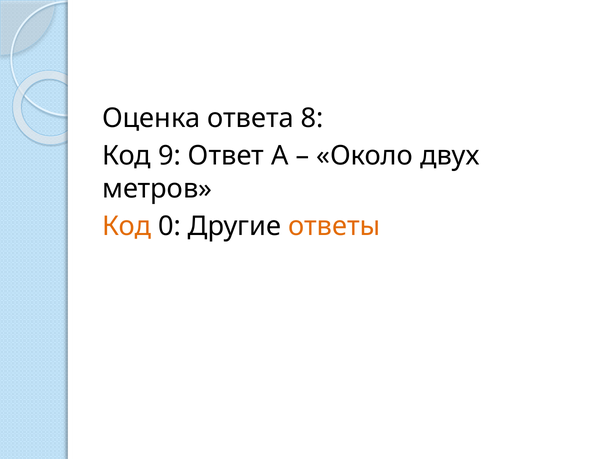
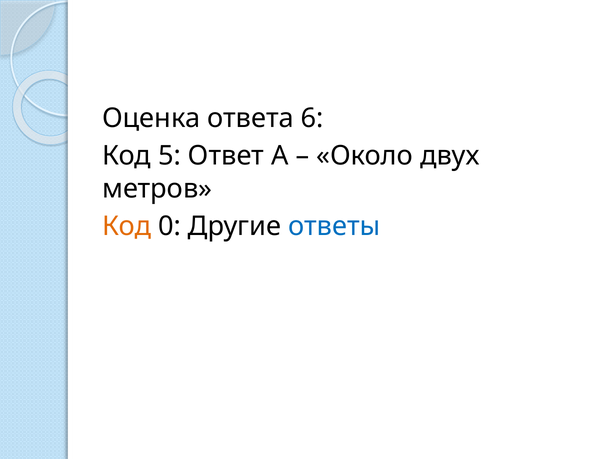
8: 8 -> 6
9: 9 -> 5
ответы colour: orange -> blue
